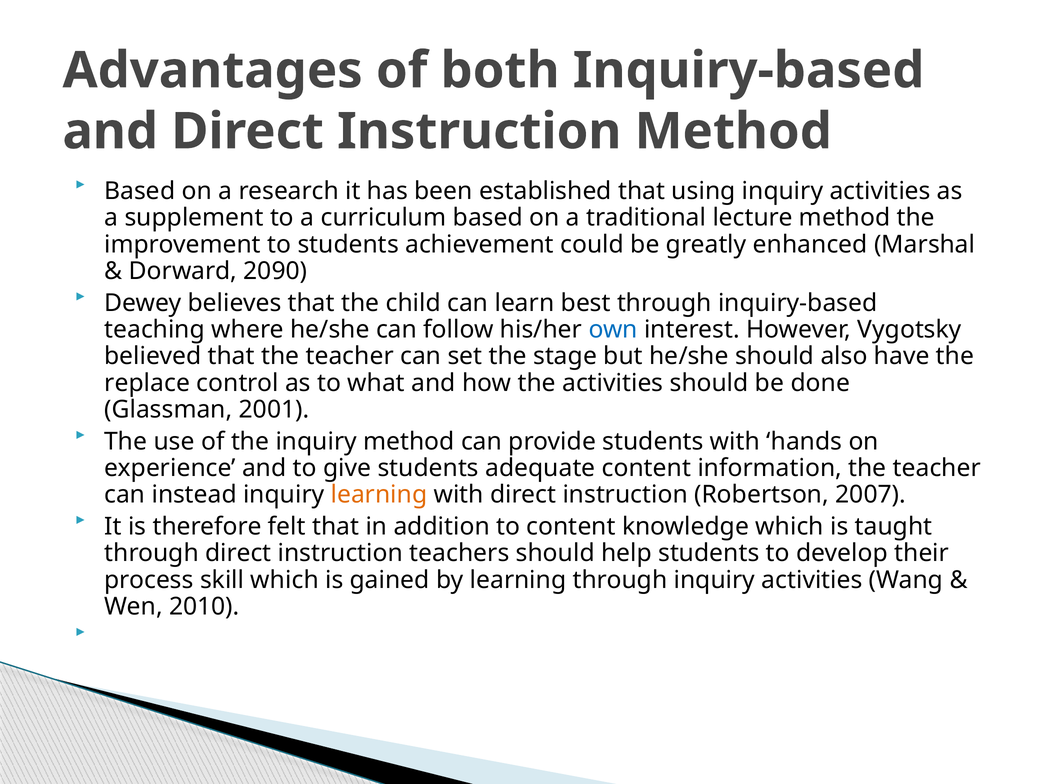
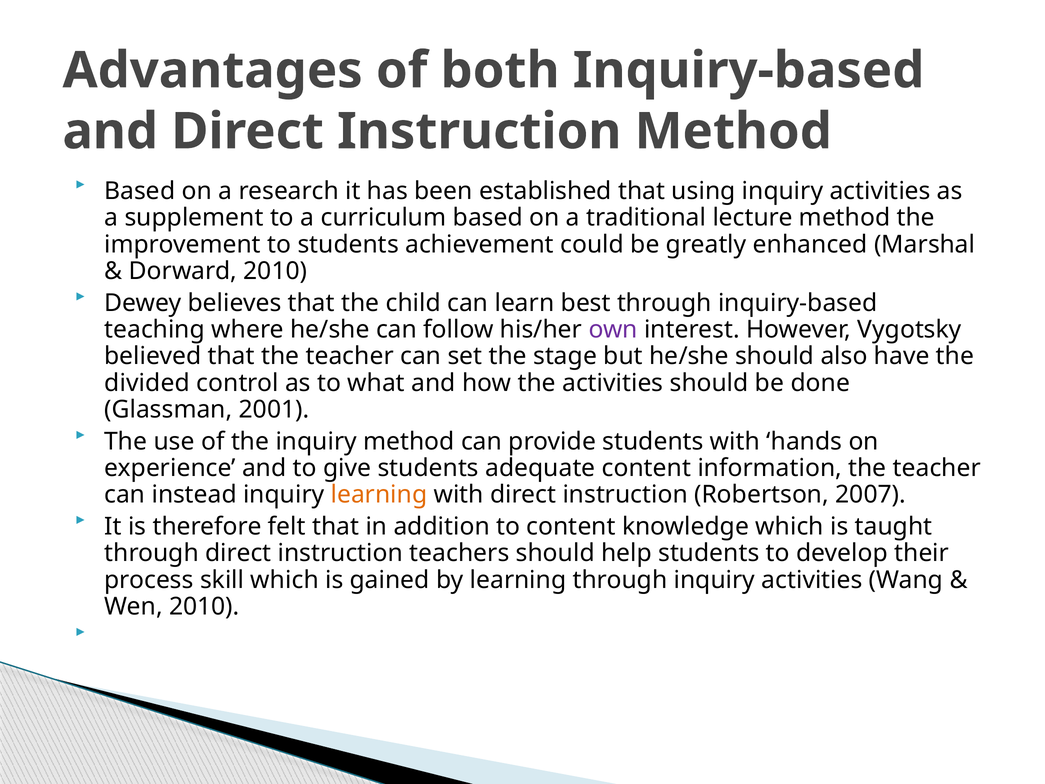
Dorward 2090: 2090 -> 2010
own colour: blue -> purple
replace: replace -> divided
